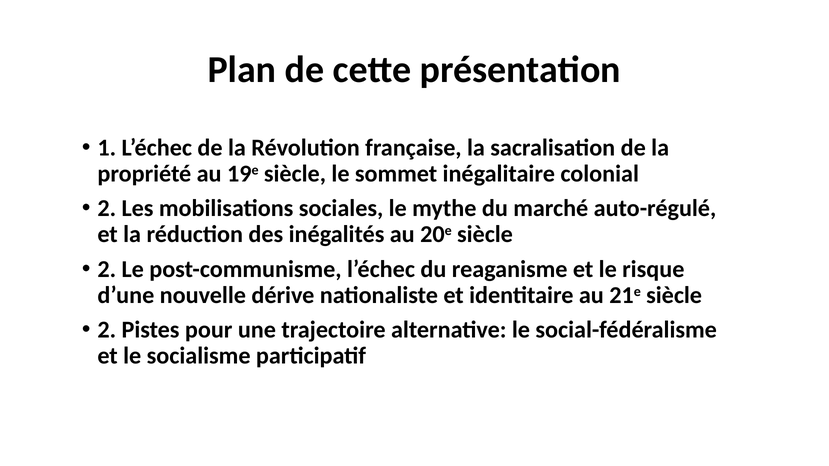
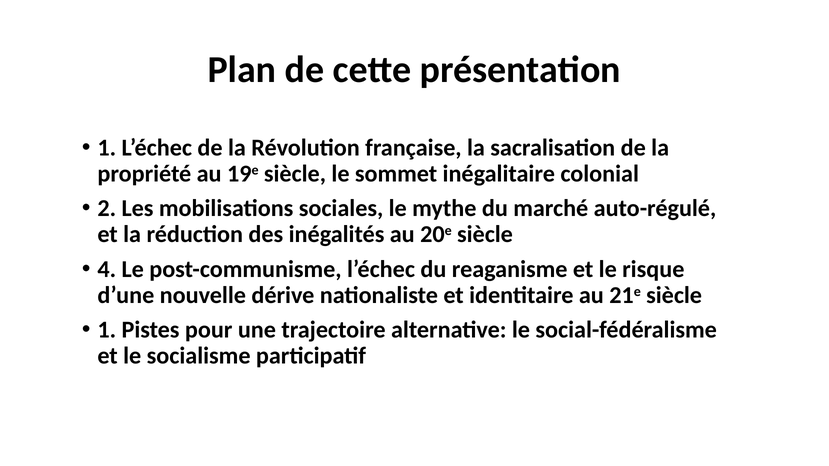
2 at (107, 269): 2 -> 4
2 at (107, 330): 2 -> 1
